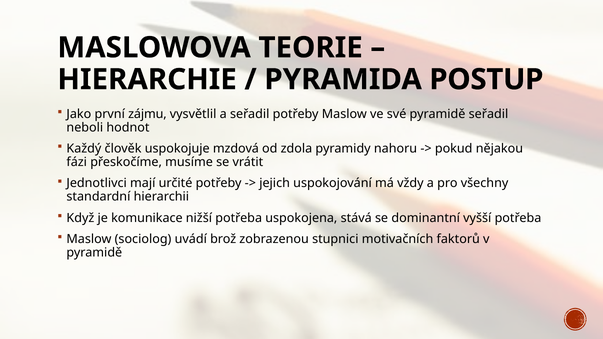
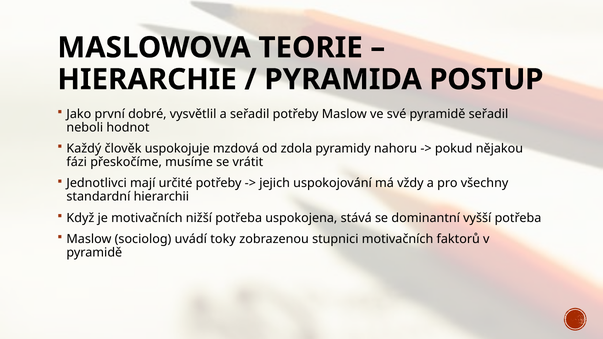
zájmu: zájmu -> dobré
je komunikace: komunikace -> motivačních
brož: brož -> toky
